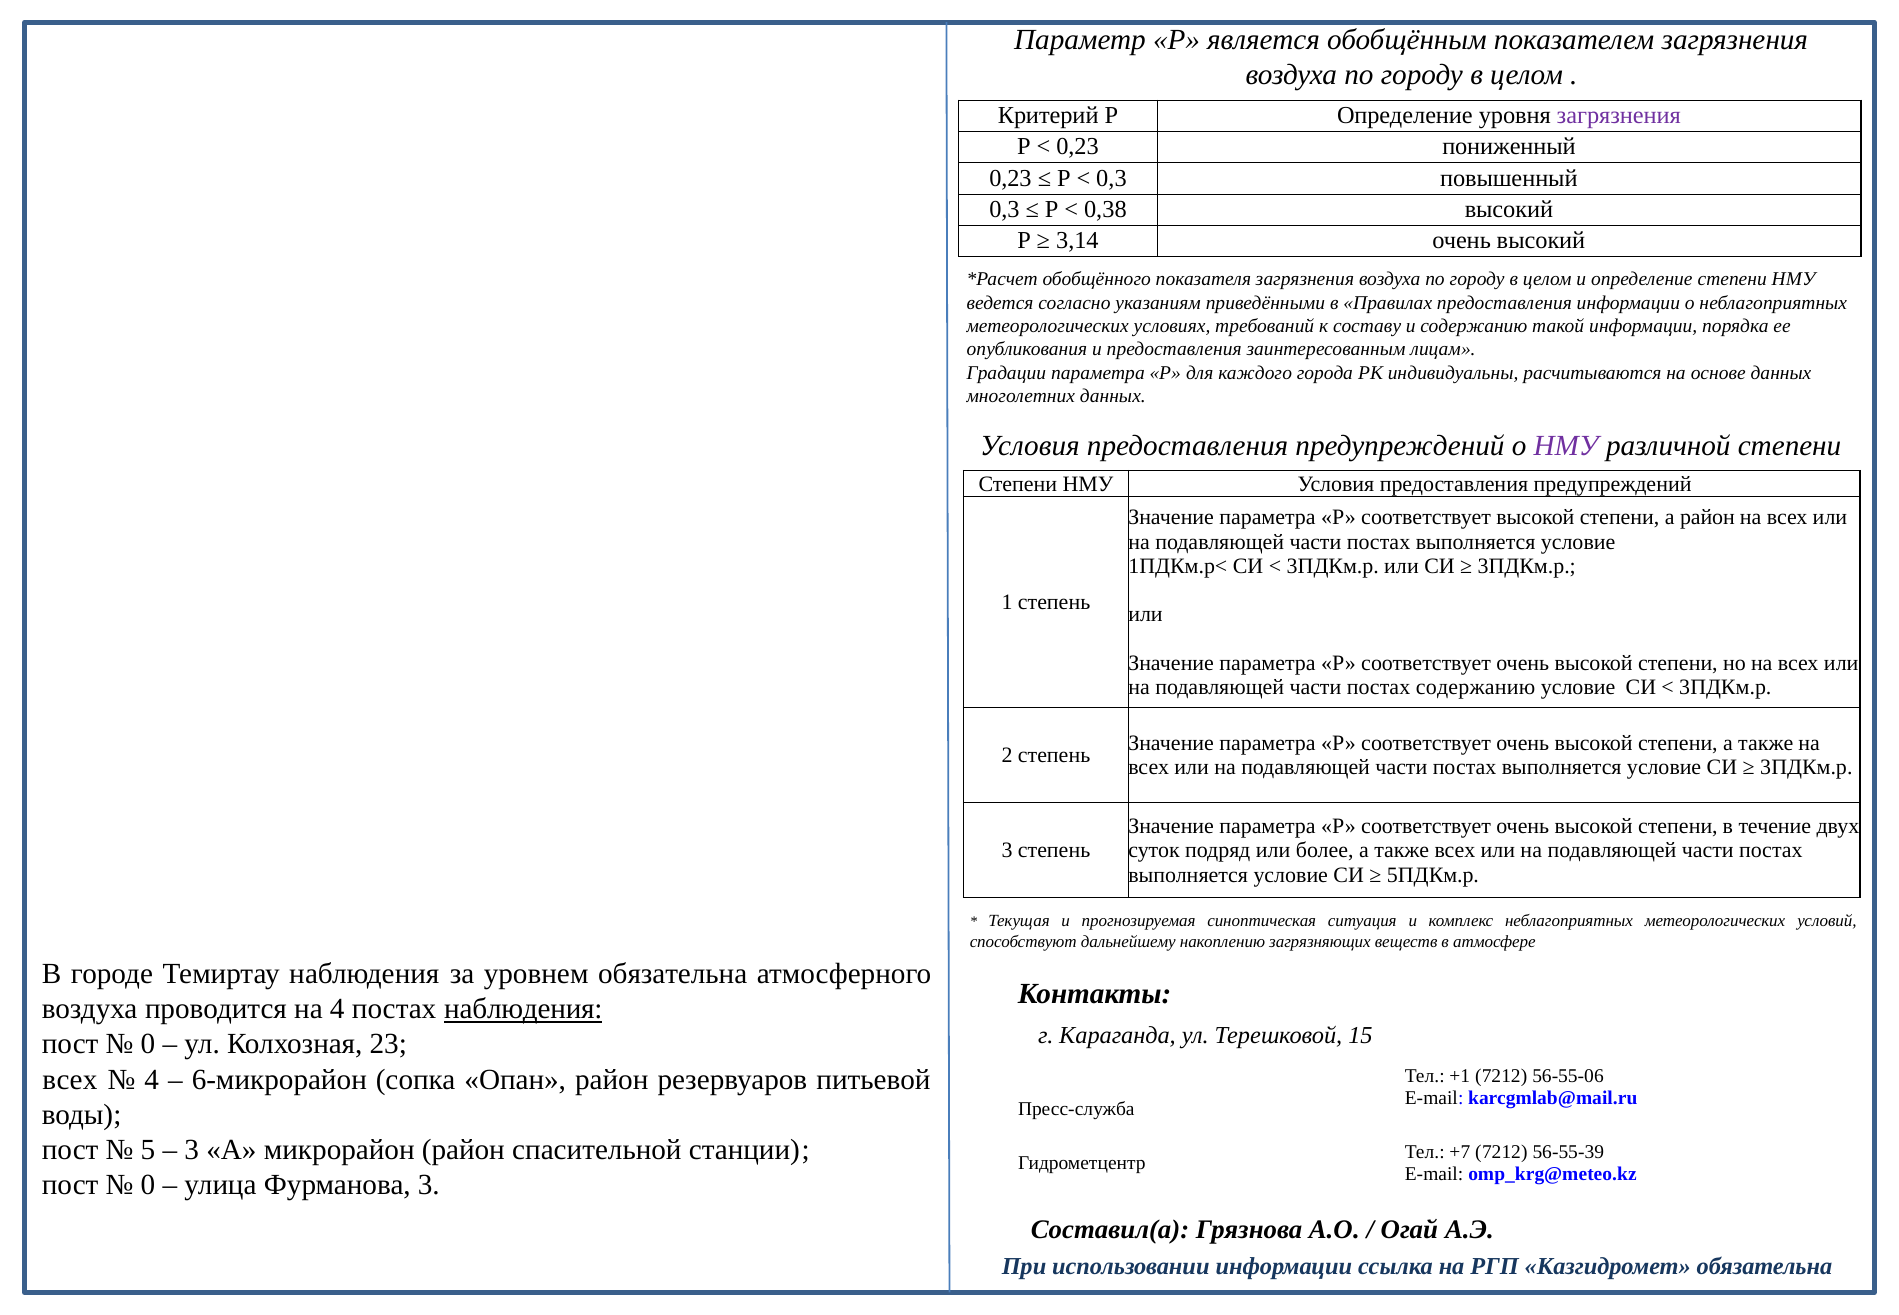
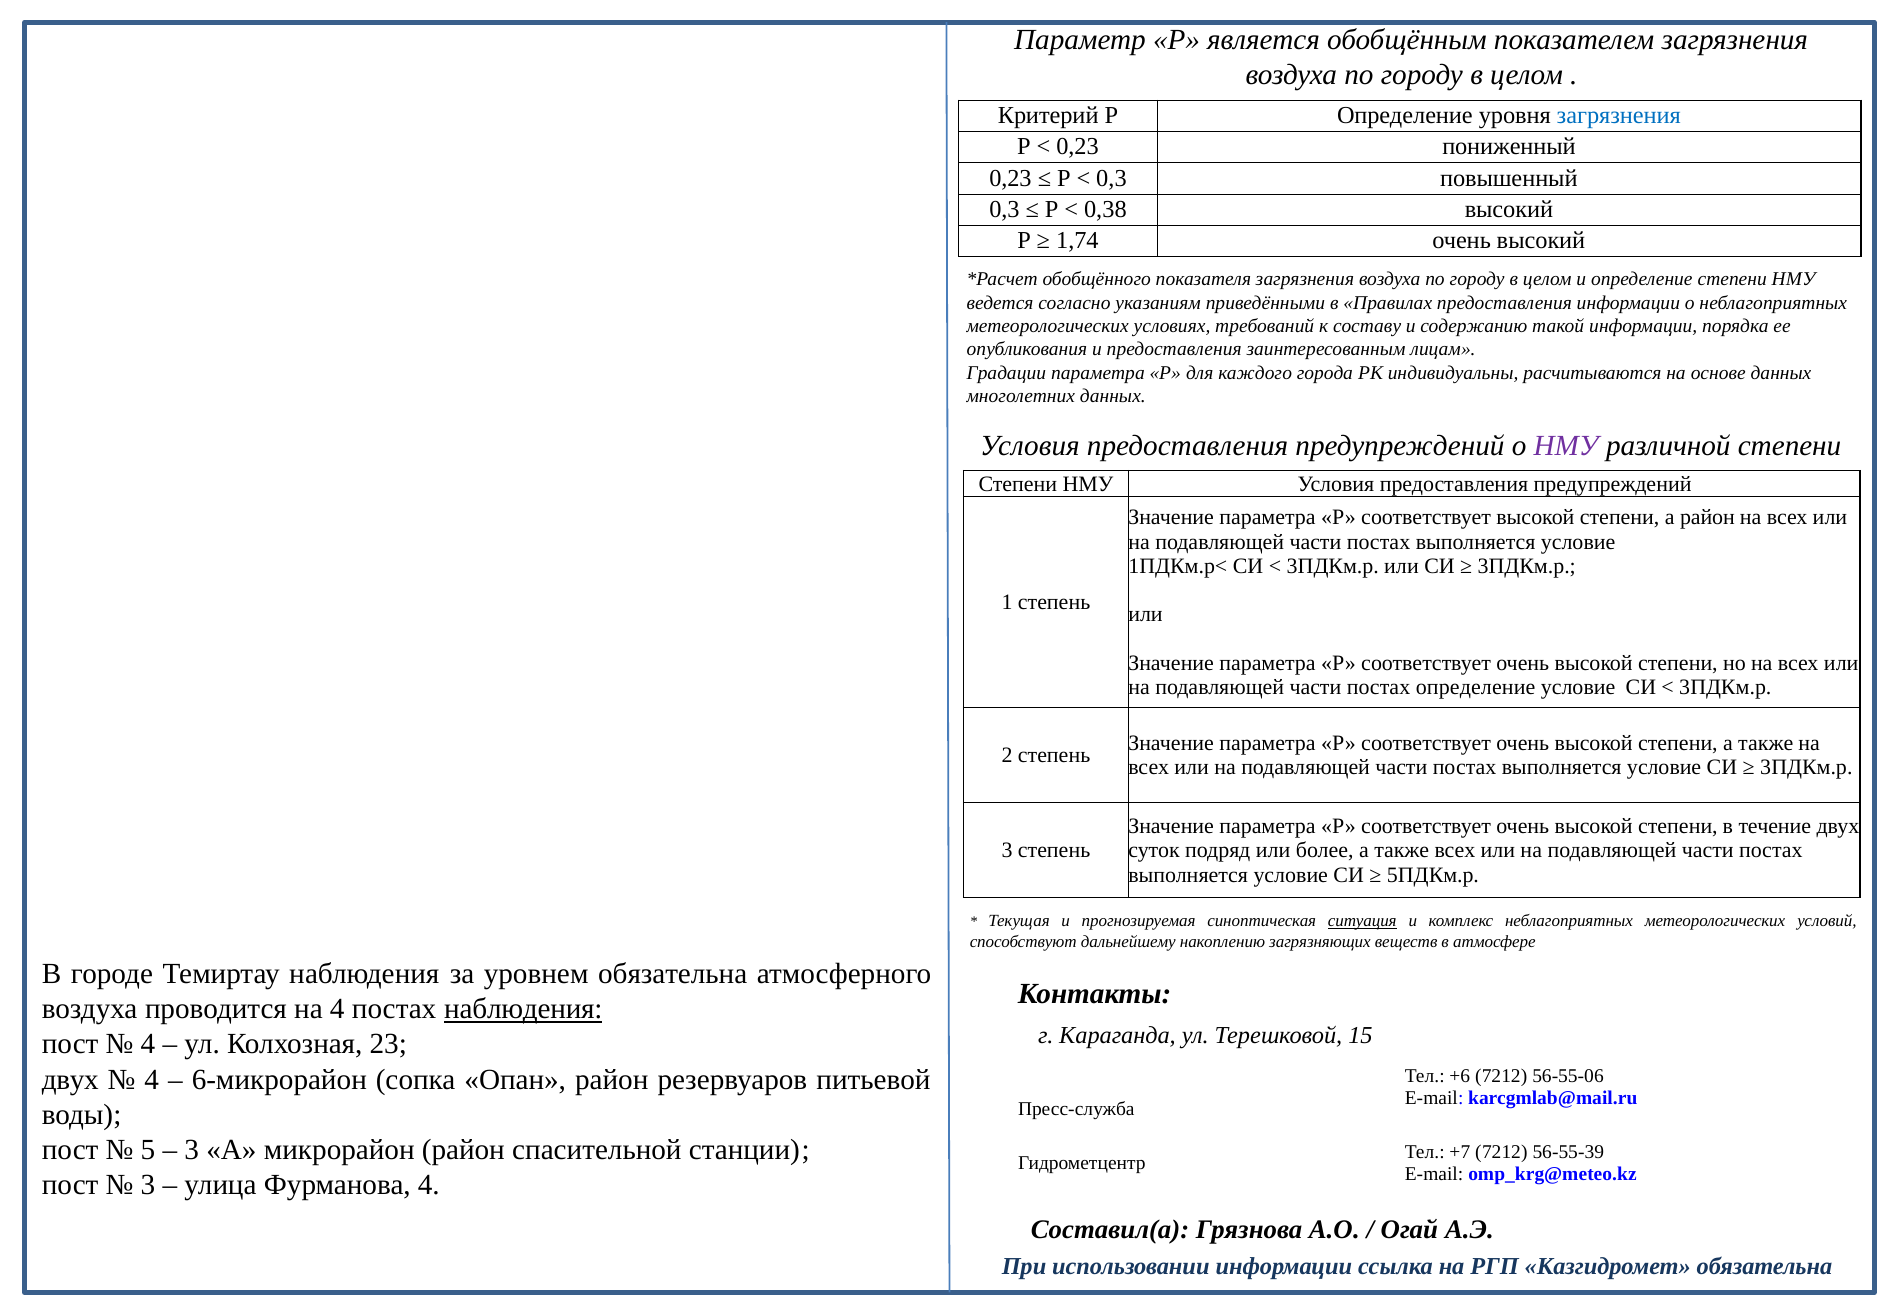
загрязнения at (1619, 115) colour: purple -> blue
3,14: 3,14 -> 1,74
постах содержанию: содержанию -> определение
ситуация underline: none -> present
0 at (148, 1044): 0 -> 4
всех at (70, 1079): всех -> двух
+1: +1 -> +6
0 at (148, 1184): 0 -> 3
Фурманова 3: 3 -> 4
